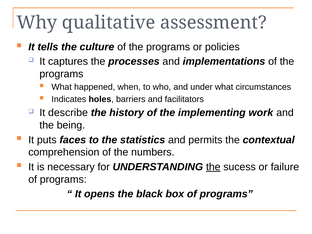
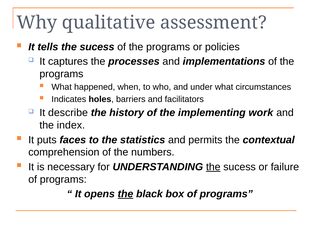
tells the culture: culture -> sucess
being: being -> index
the at (125, 194) underline: none -> present
